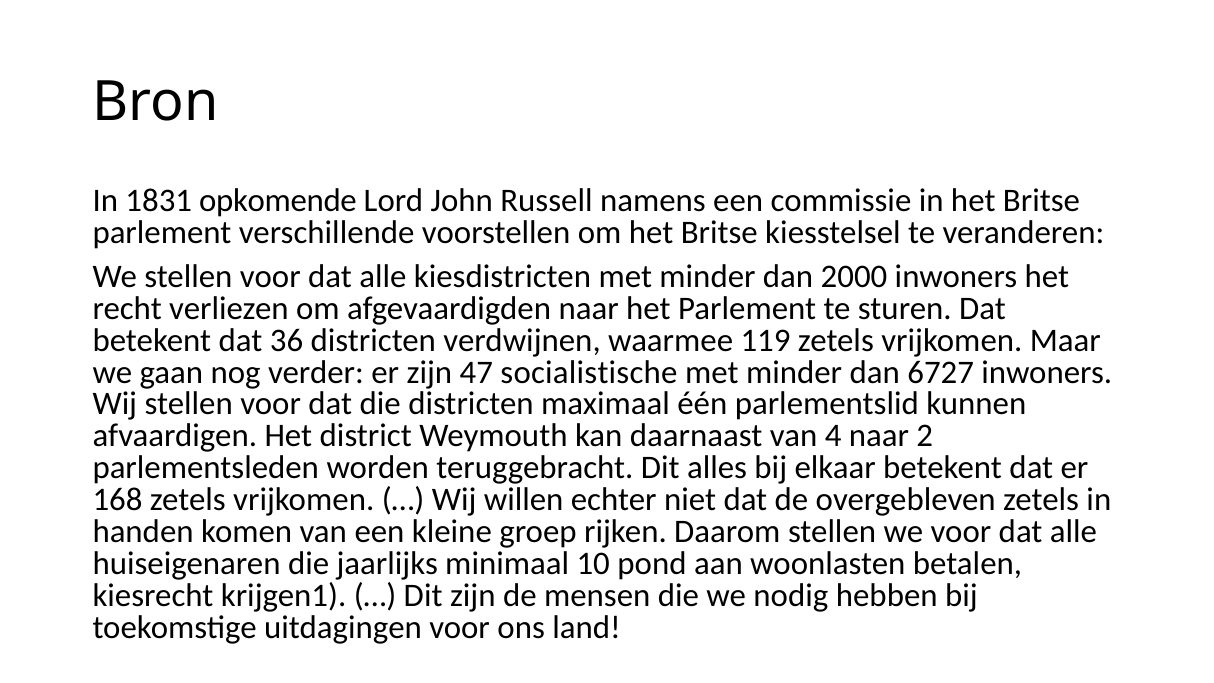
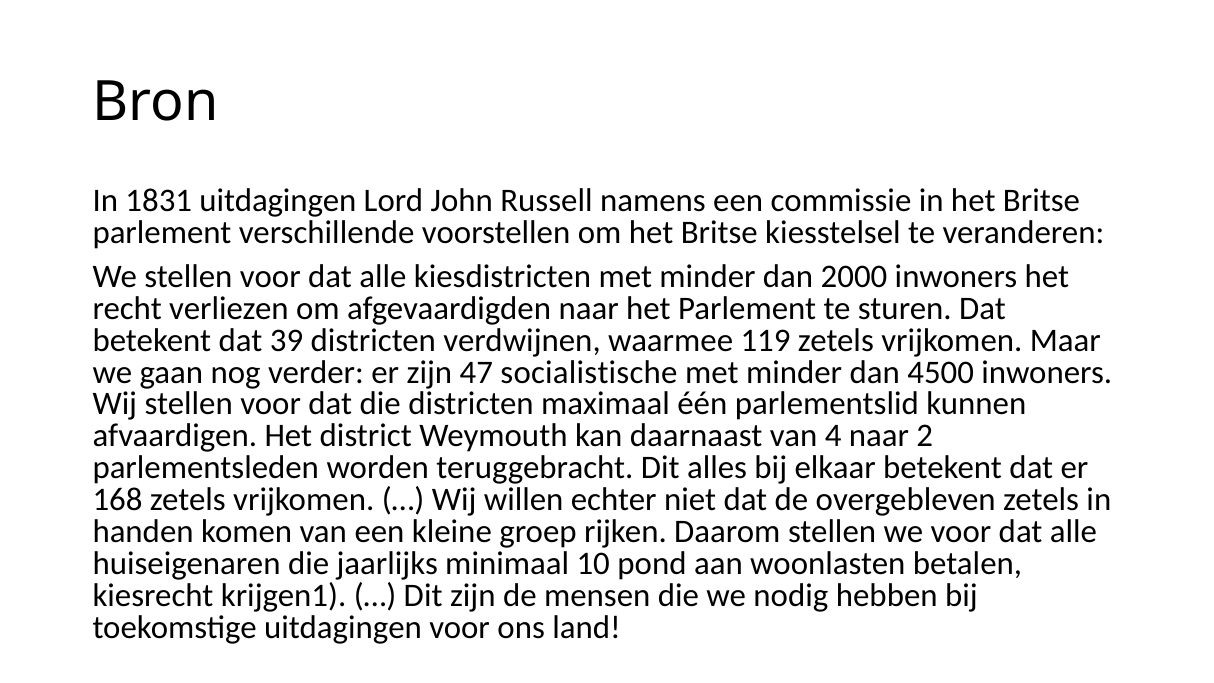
1831 opkomende: opkomende -> uitdagingen
36: 36 -> 39
6727: 6727 -> 4500
